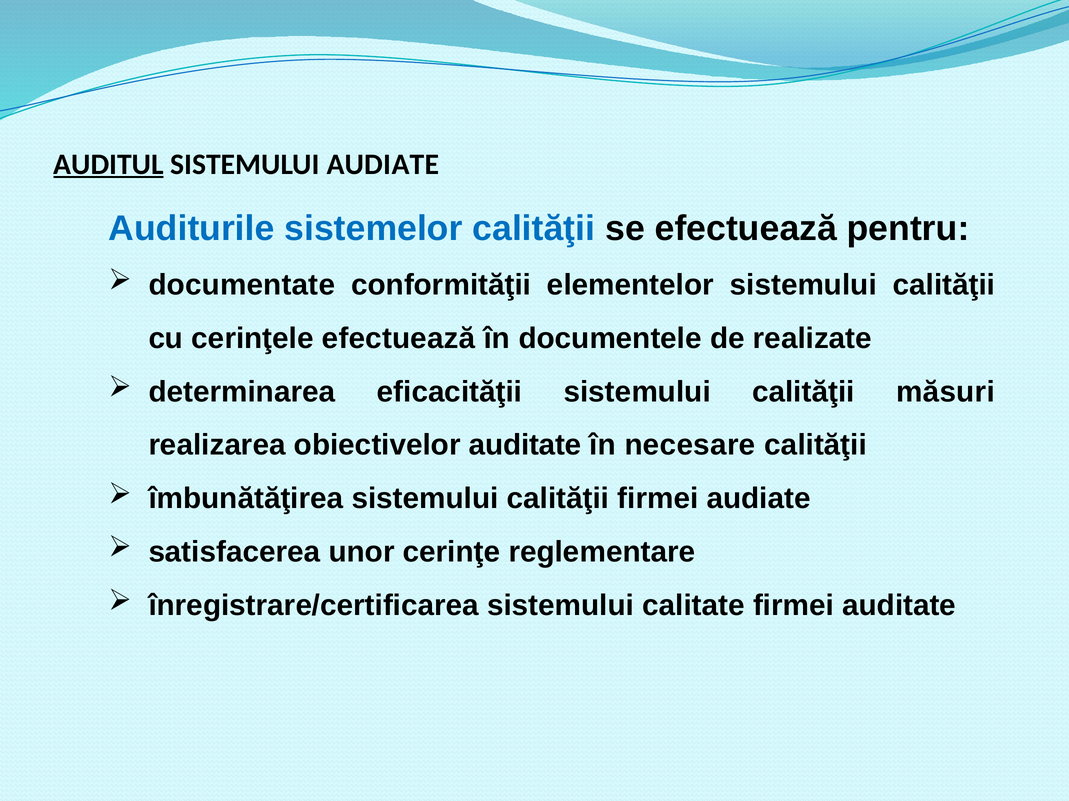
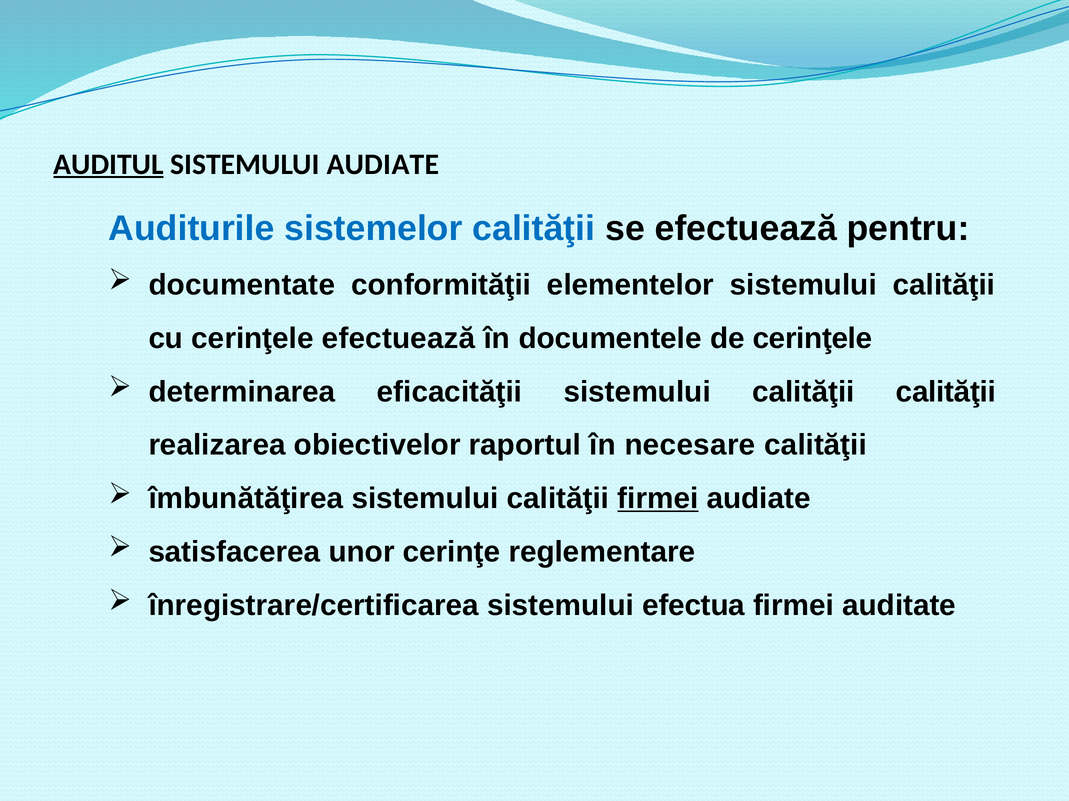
de realizate: realizate -> cerinţele
calităţii măsuri: măsuri -> calităţii
obiectivelor auditate: auditate -> raportul
firmei at (658, 499) underline: none -> present
calitate: calitate -> efectua
